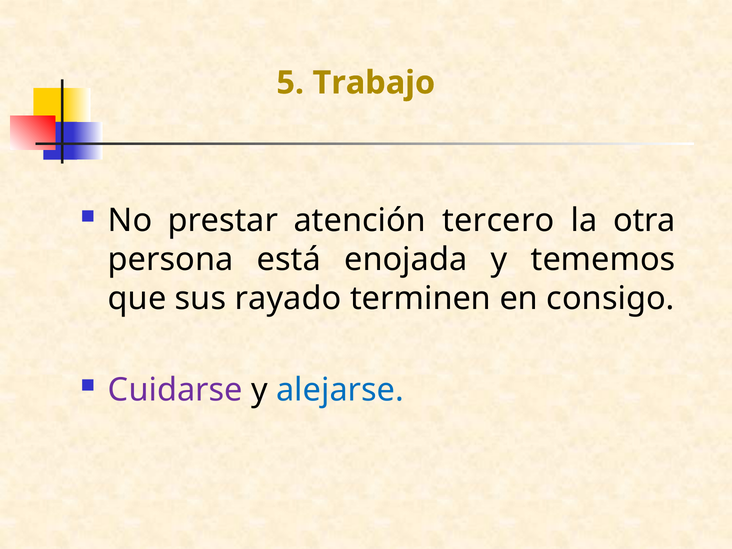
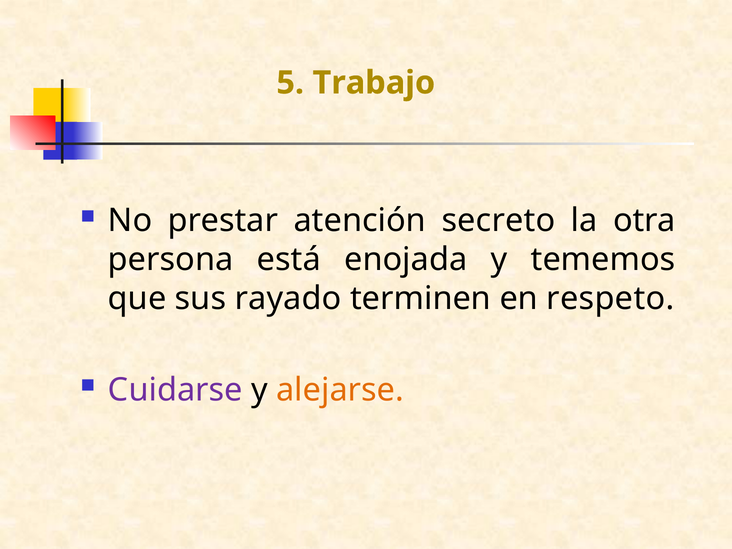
tercero: tercero -> secreto
consigo: consigo -> respeto
alejarse colour: blue -> orange
